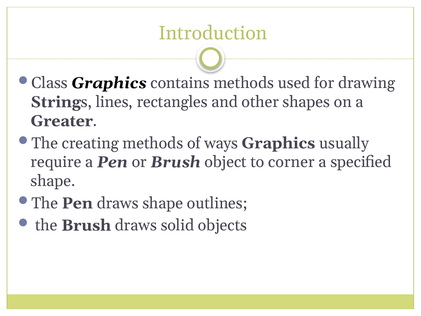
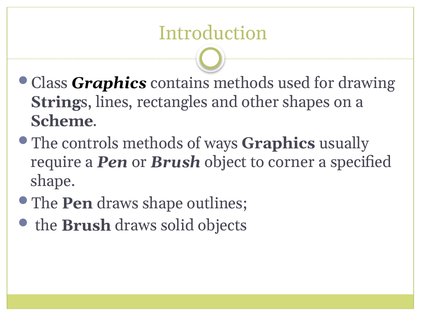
Greater: Greater -> Scheme
creating: creating -> controls
